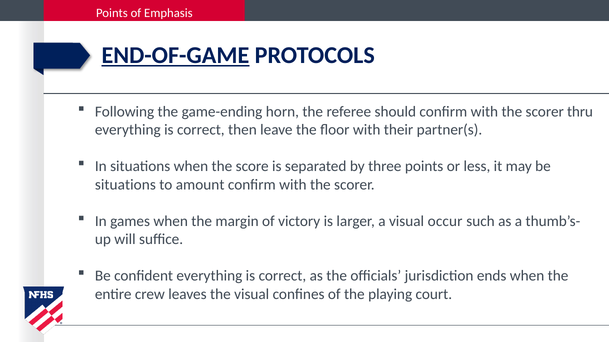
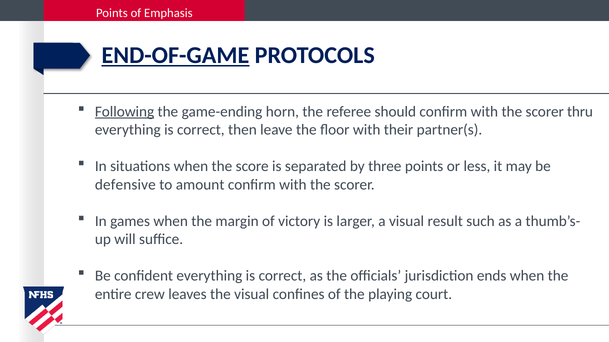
Following underline: none -> present
situations at (125, 185): situations -> defensive
occur: occur -> result
